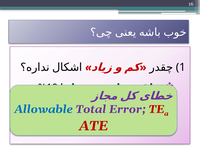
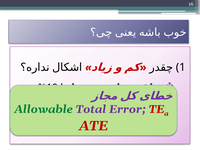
Allowable colour: blue -> green
